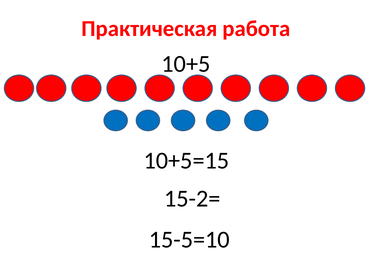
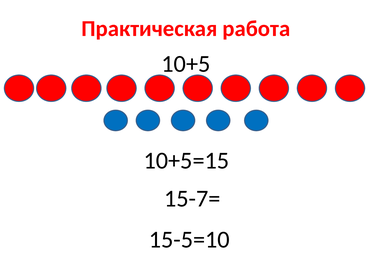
15-2=: 15-2= -> 15-7=
